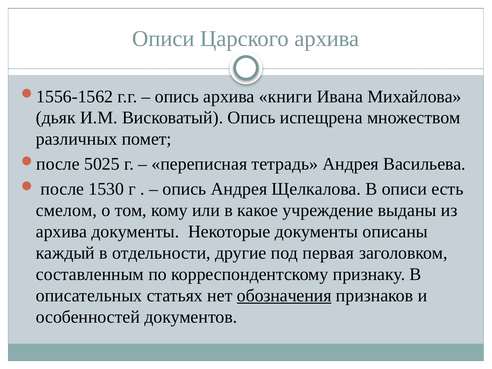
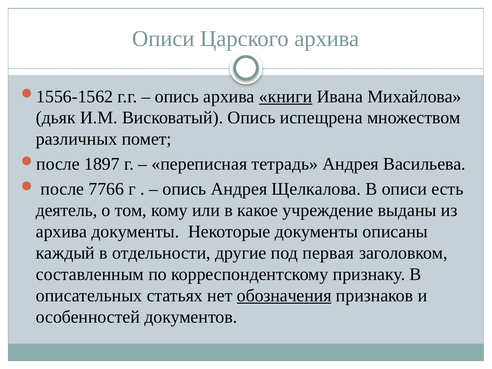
книги underline: none -> present
5025: 5025 -> 1897
1530: 1530 -> 7766
смелом: смелом -> деятель
